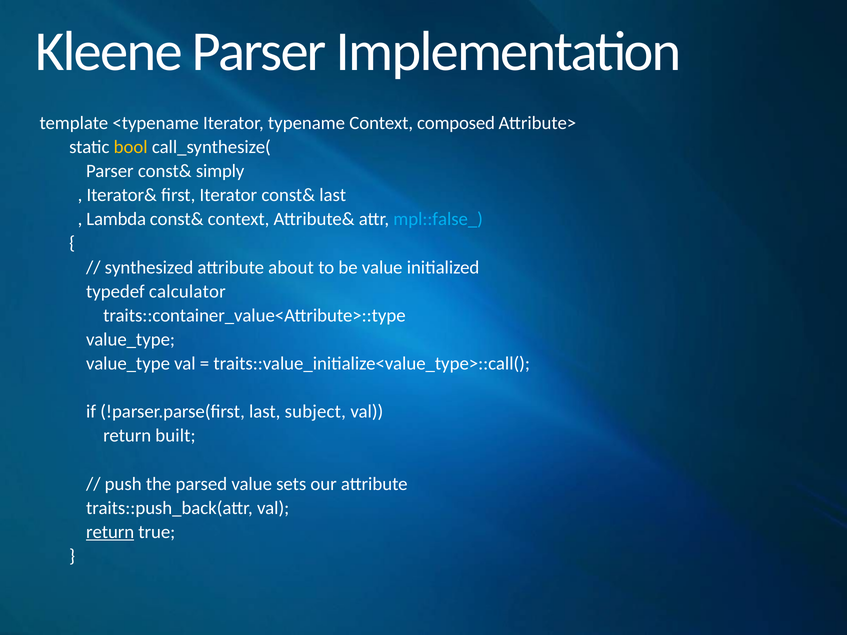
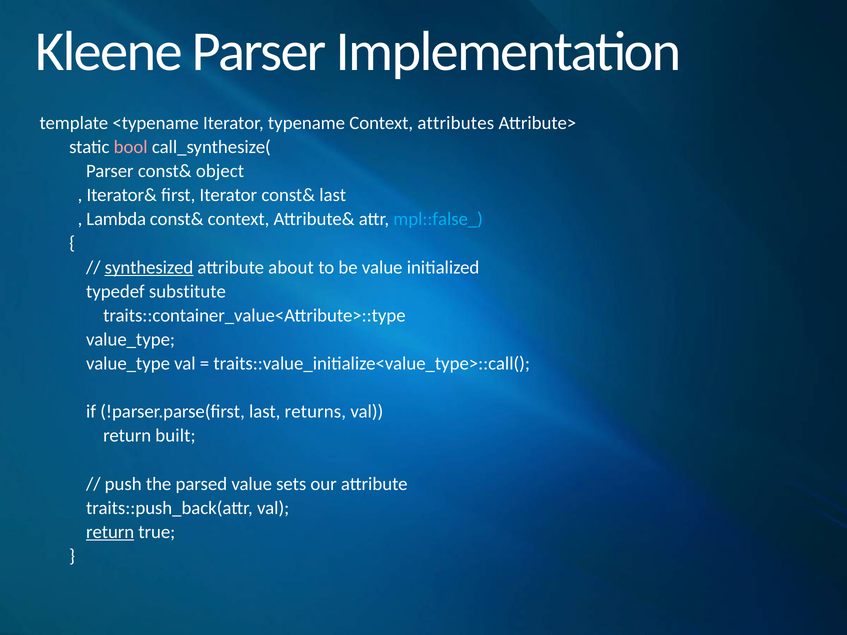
composed: composed -> attributes
bool colour: yellow -> pink
simply: simply -> object
synthesized underline: none -> present
calculator: calculator -> substitute
subject: subject -> returns
